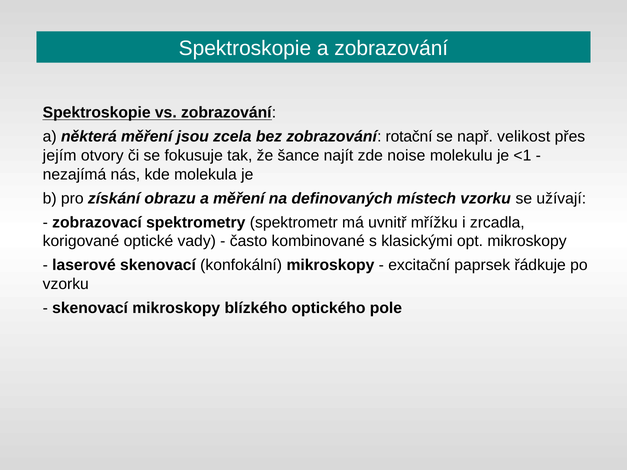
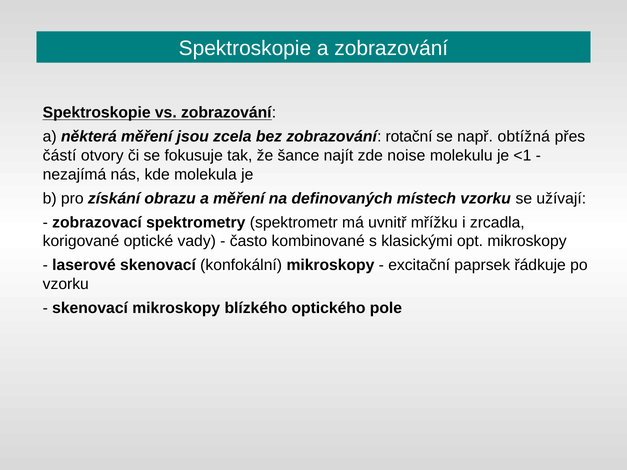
velikost: velikost -> obtížná
jejím: jejím -> částí
